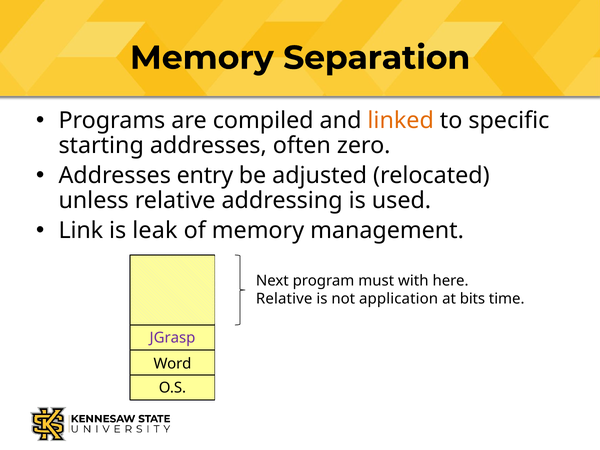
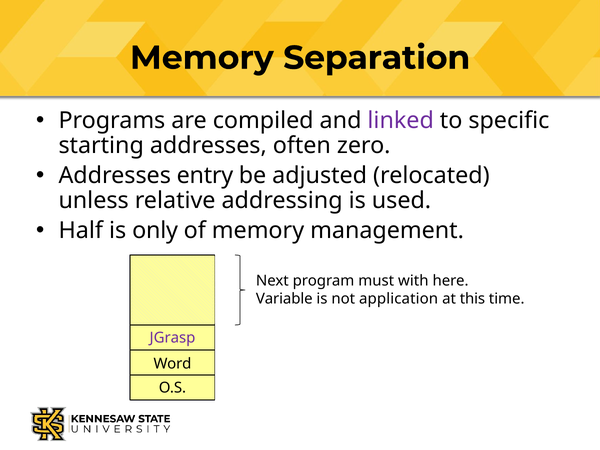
linked colour: orange -> purple
Link: Link -> Half
leak: leak -> only
Relative at (284, 299): Relative -> Variable
bits: bits -> this
